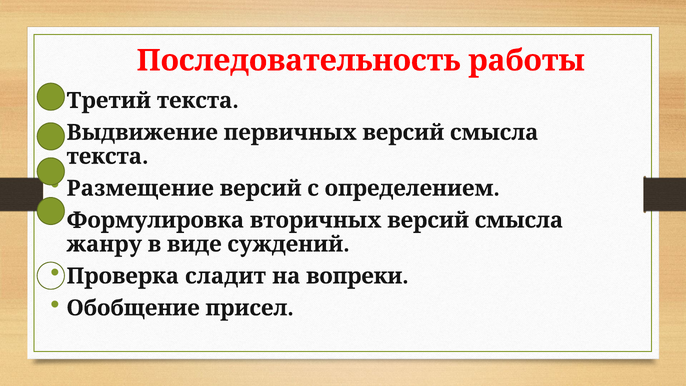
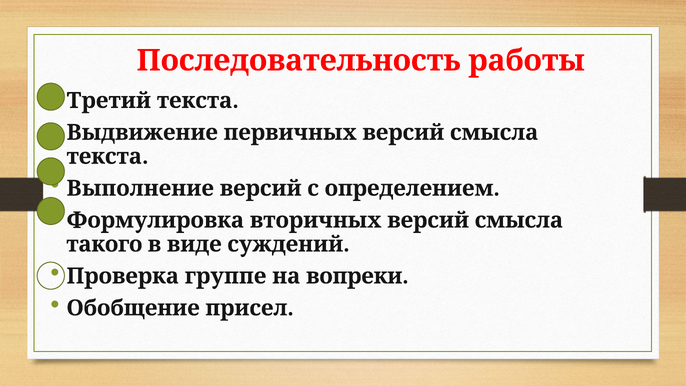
Размещение: Размещение -> Выполнение
жанру: жанру -> такого
сладит: сладит -> группе
